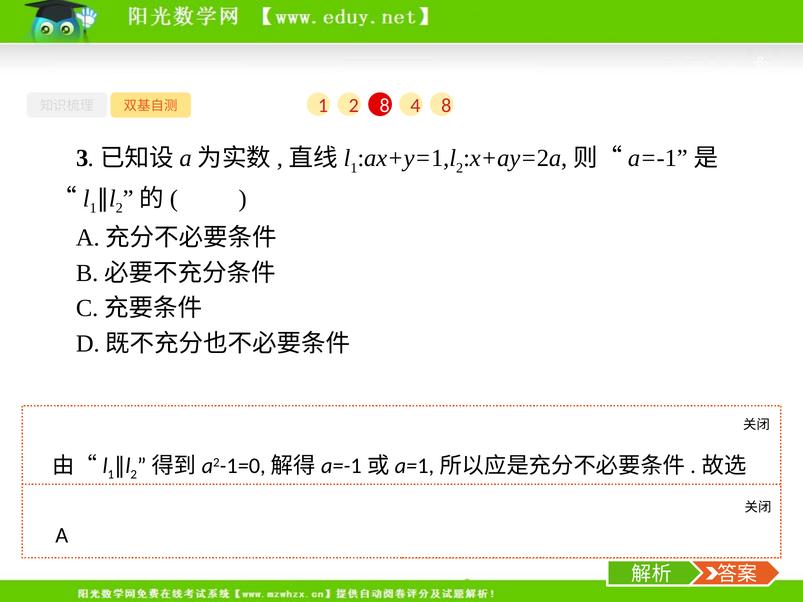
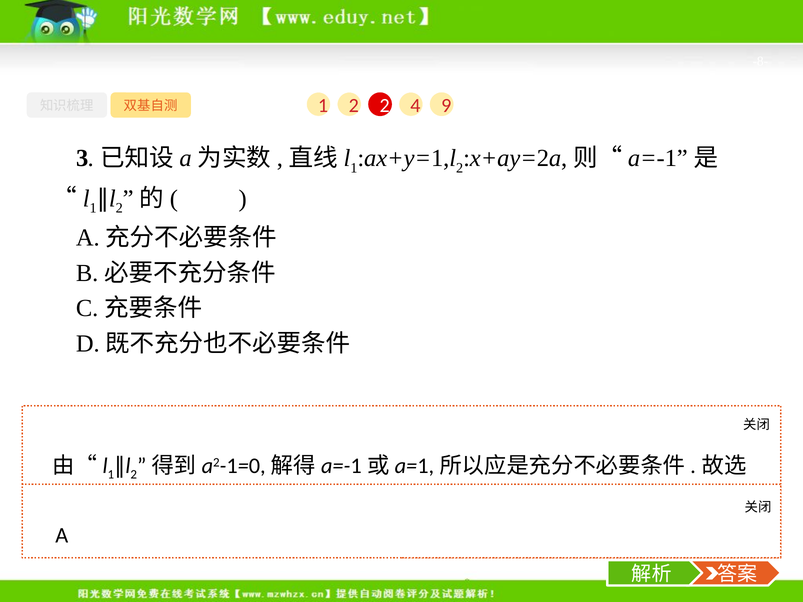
1 8: 8 -> 9
2 8: 8 -> 2
